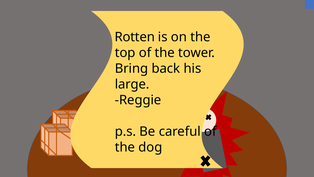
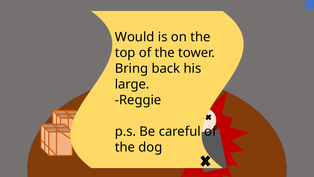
Rotten: Rotten -> Would
